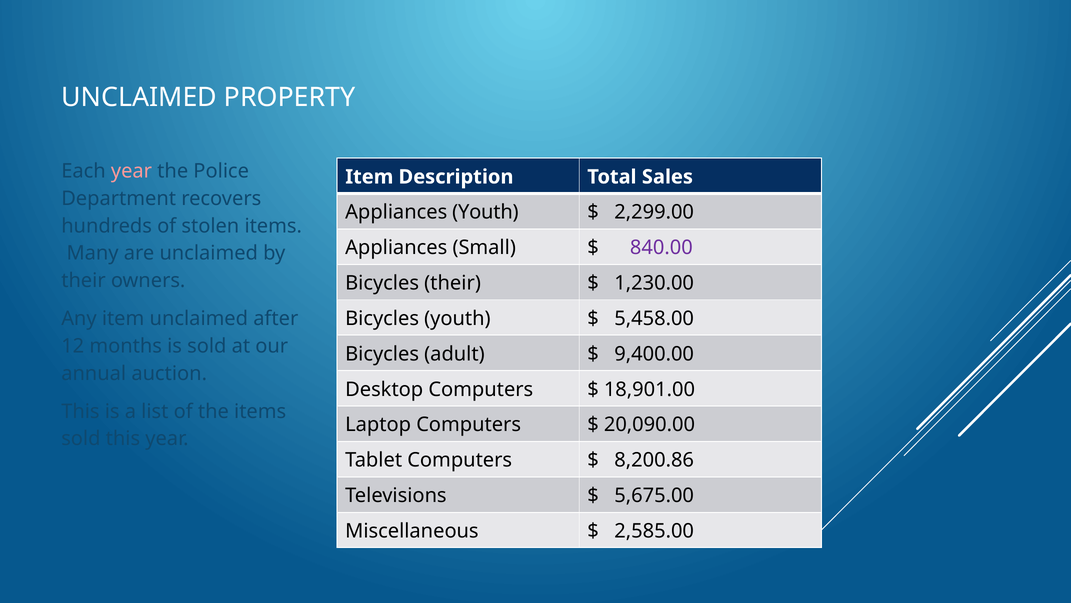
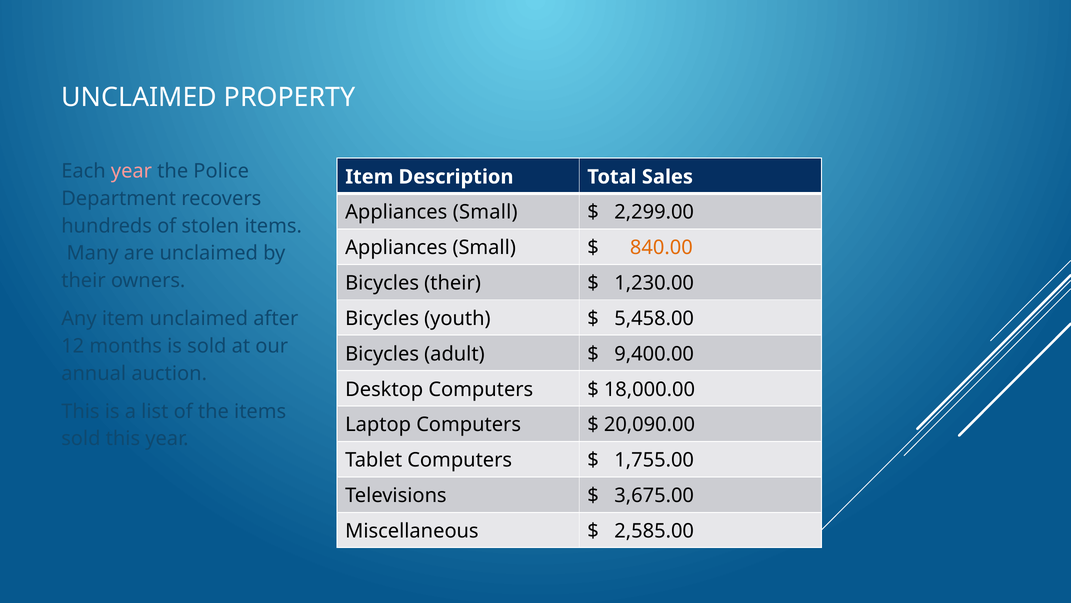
Youth at (485, 212): Youth -> Small
840.00 colour: purple -> orange
18,901.00: 18,901.00 -> 18,000.00
8,200.86: 8,200.86 -> 1,755.00
5,675.00: 5,675.00 -> 3,675.00
